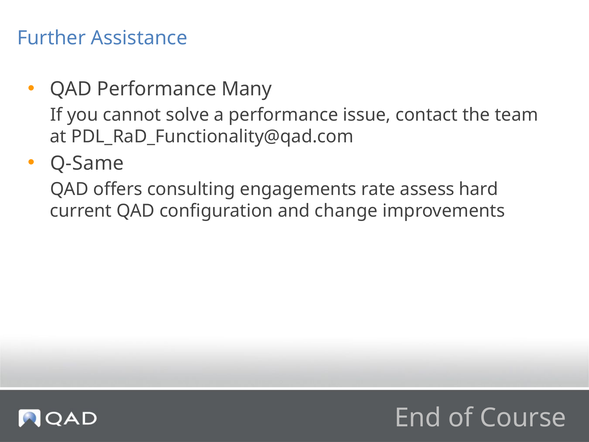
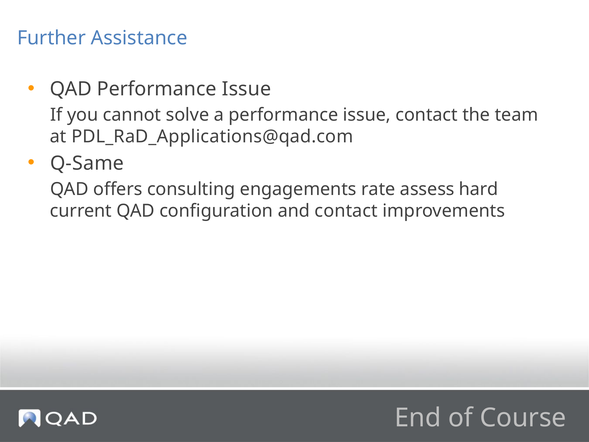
QAD Performance Many: Many -> Issue
PDL_RaD_Functionality@qad.com: PDL_RaD_Functionality@qad.com -> PDL_RaD_Applications@qad.com
and change: change -> contact
